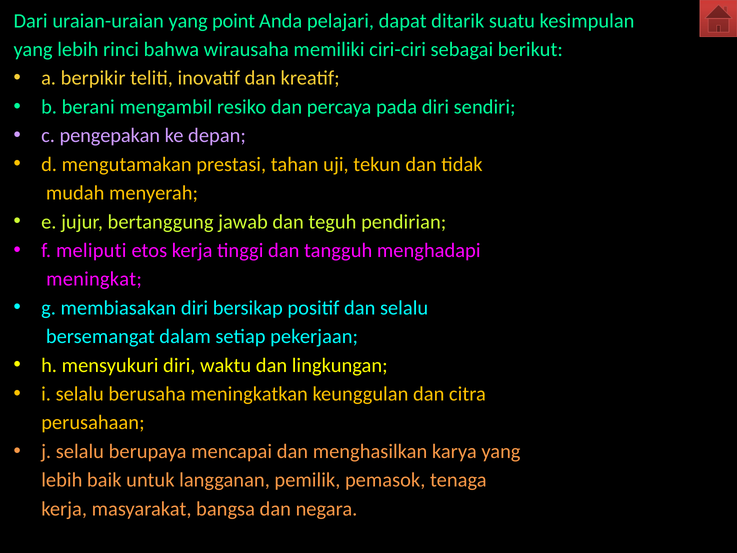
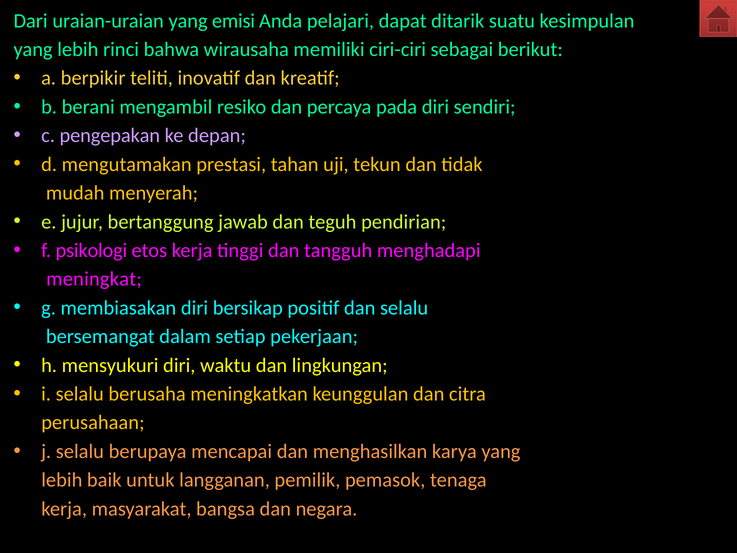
point: point -> emisi
meliputi: meliputi -> psikologi
